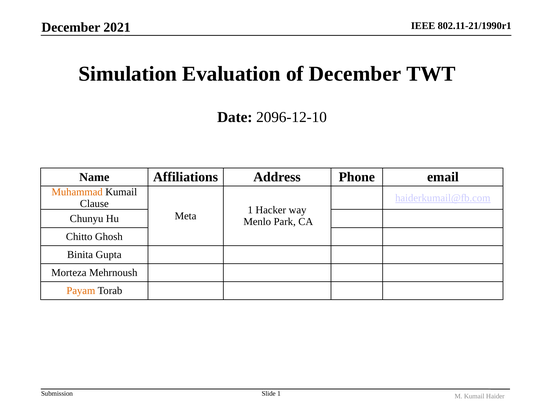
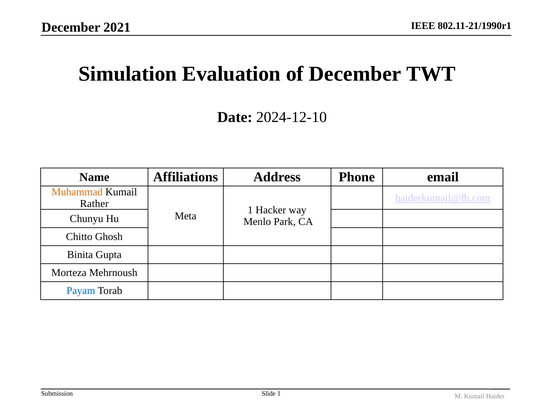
2096-12-10: 2096-12-10 -> 2024-12-10
Clause: Clause -> Rather
Payam colour: orange -> blue
